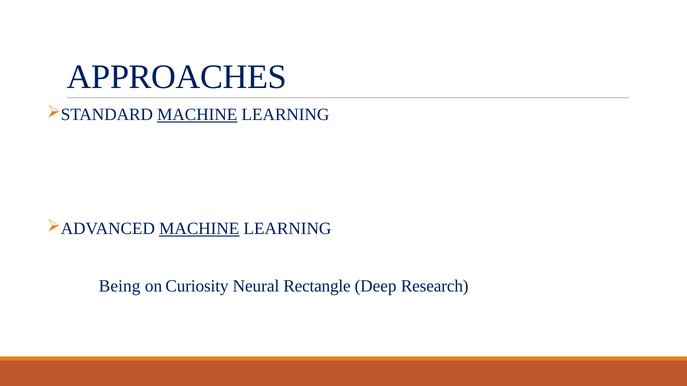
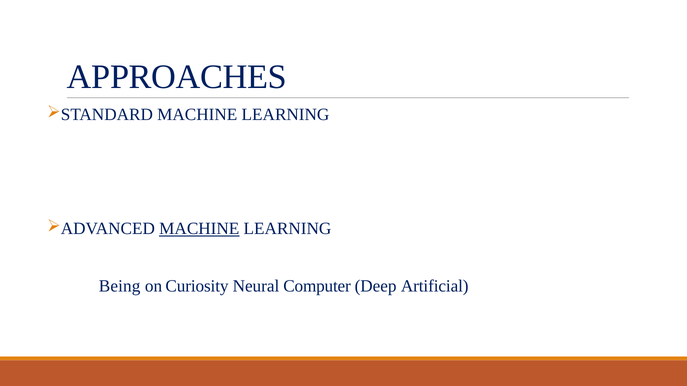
MACHINE at (197, 115) underline: present -> none
Rectangle: Rectangle -> Computer
Research: Research -> Artificial
